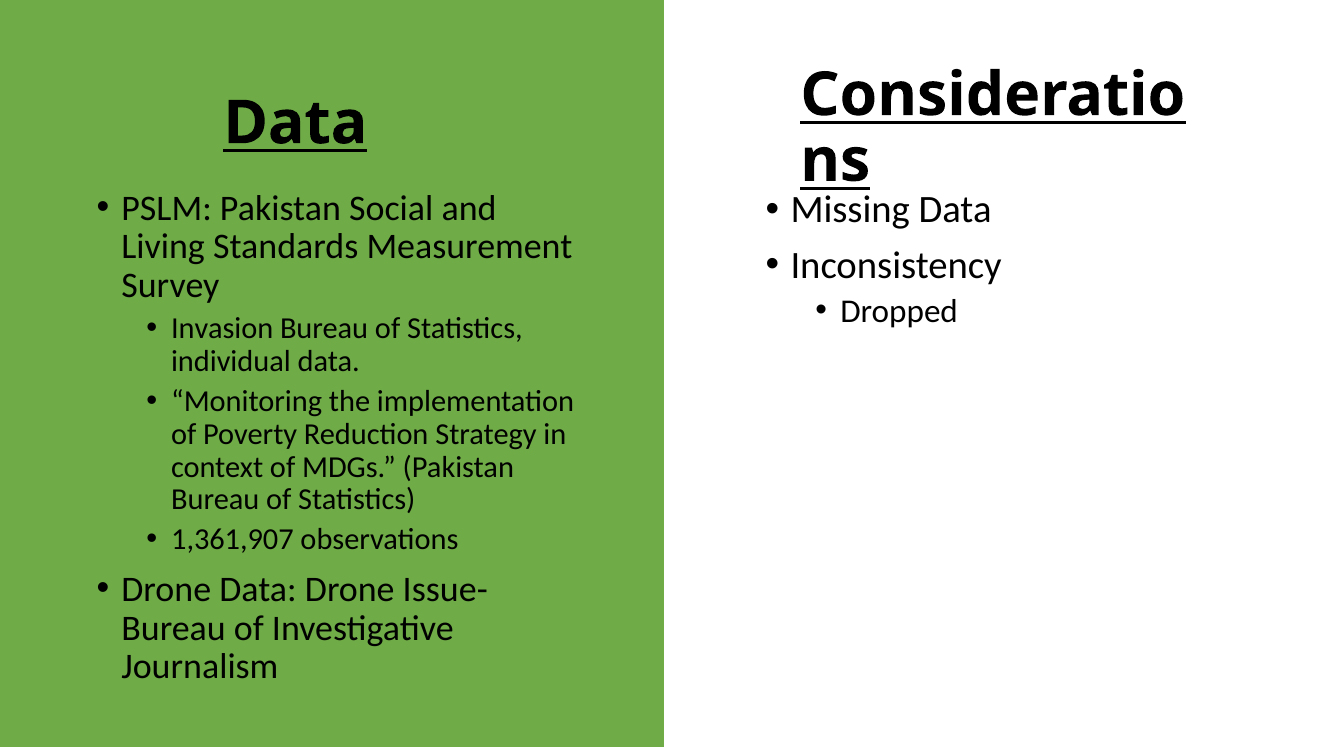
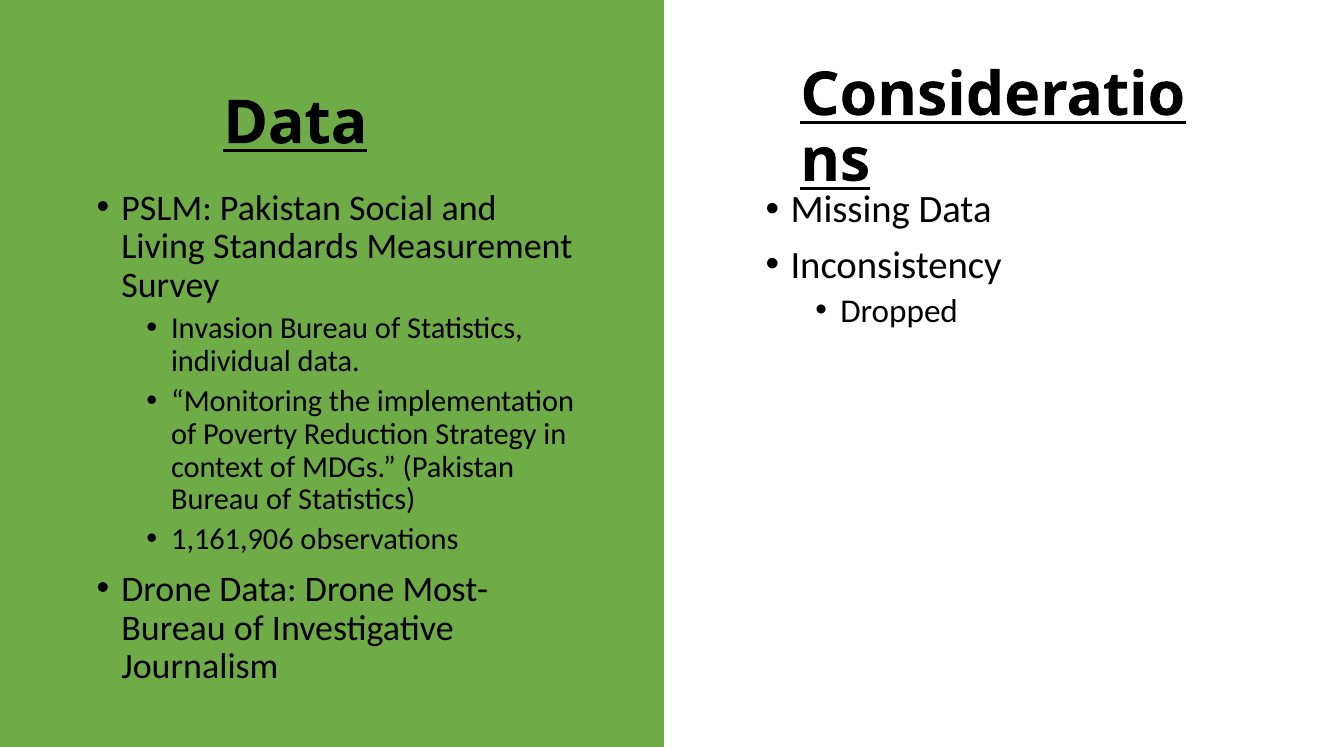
1,361,907: 1,361,907 -> 1,161,906
Issue-: Issue- -> Most-
